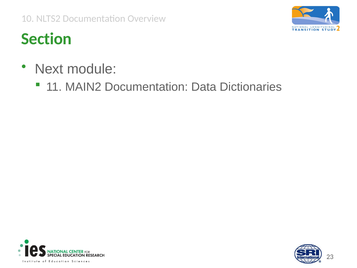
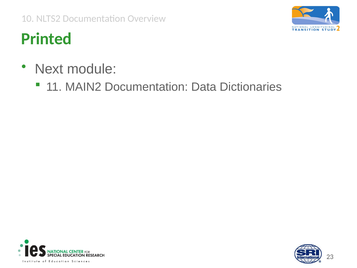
Section: Section -> Printed
